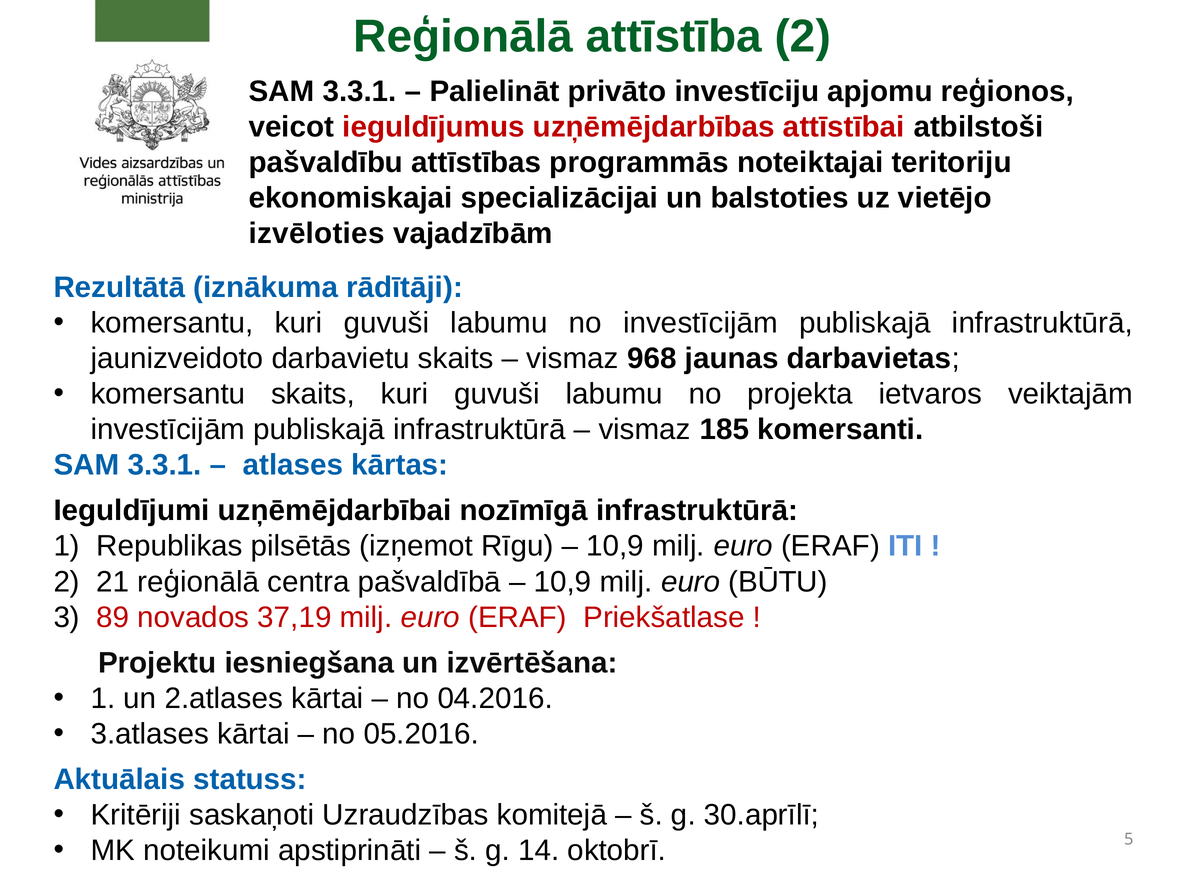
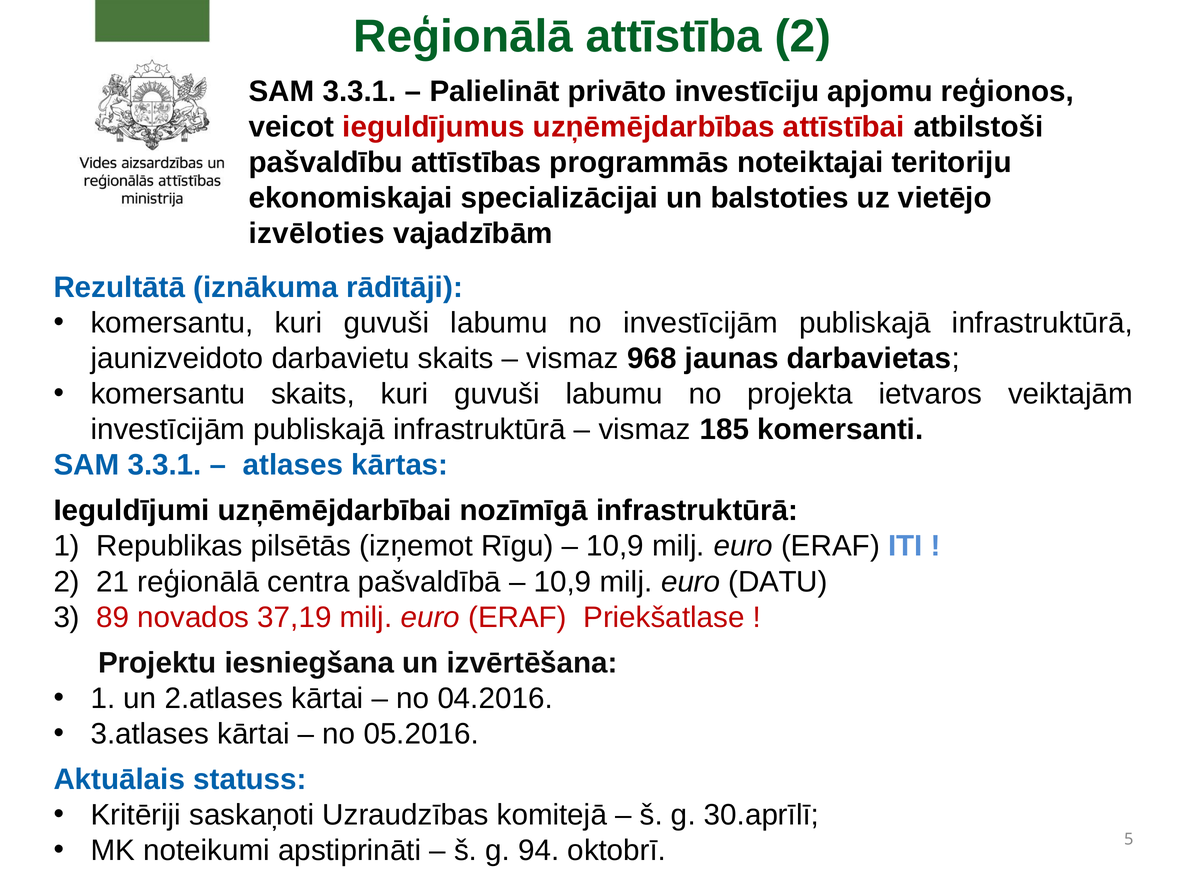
BŪTU: BŪTU -> DATU
14: 14 -> 94
